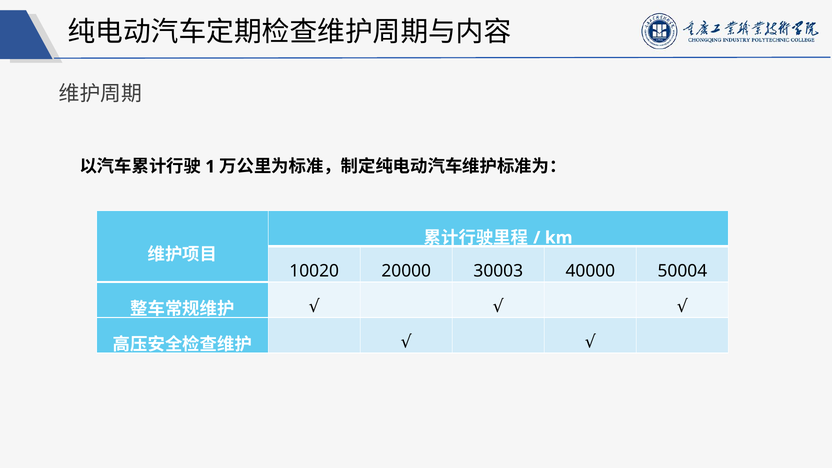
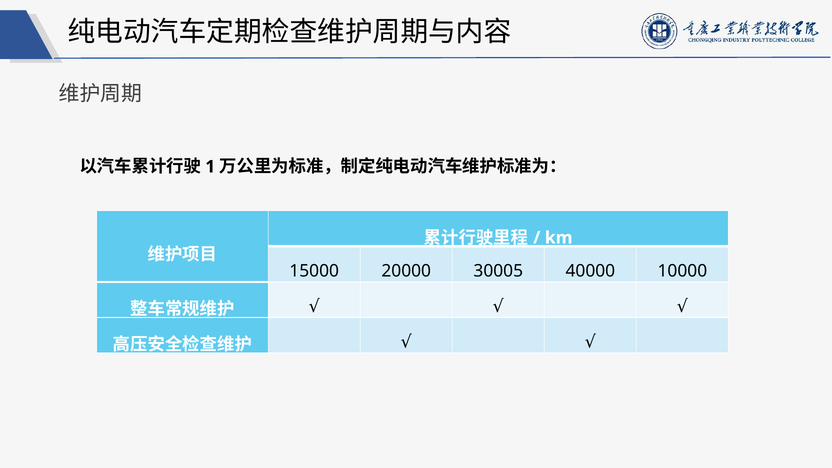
10020: 10020 -> 15000
30003: 30003 -> 30005
50004: 50004 -> 10000
